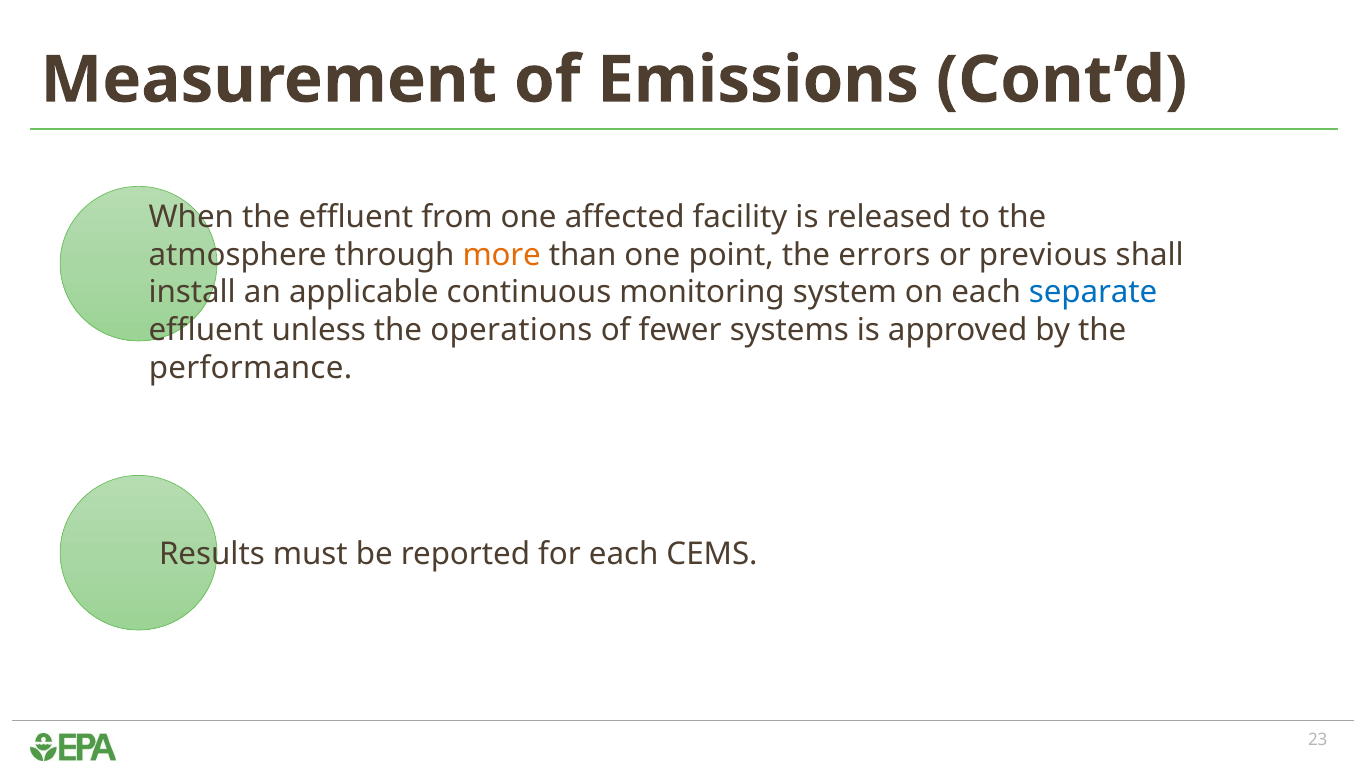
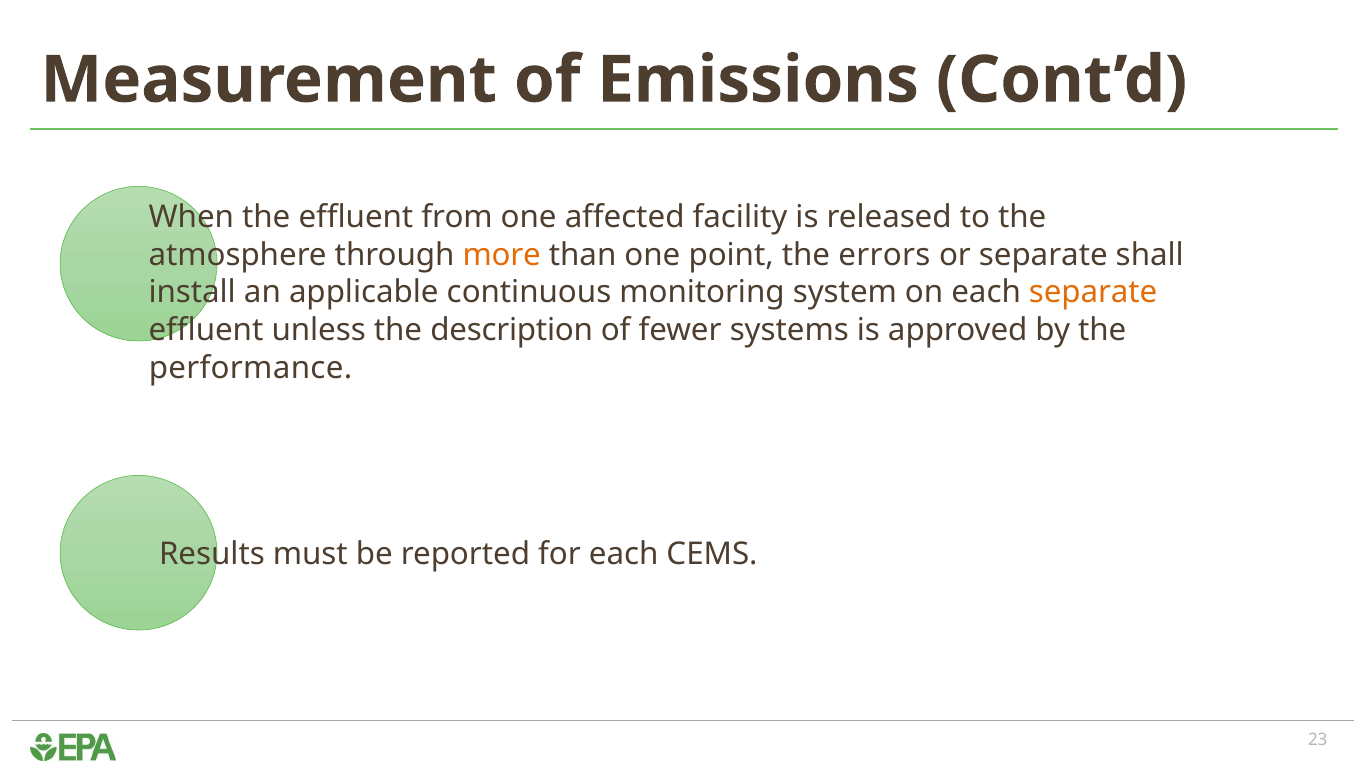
or previous: previous -> separate
separate at (1093, 292) colour: blue -> orange
operations: operations -> description
